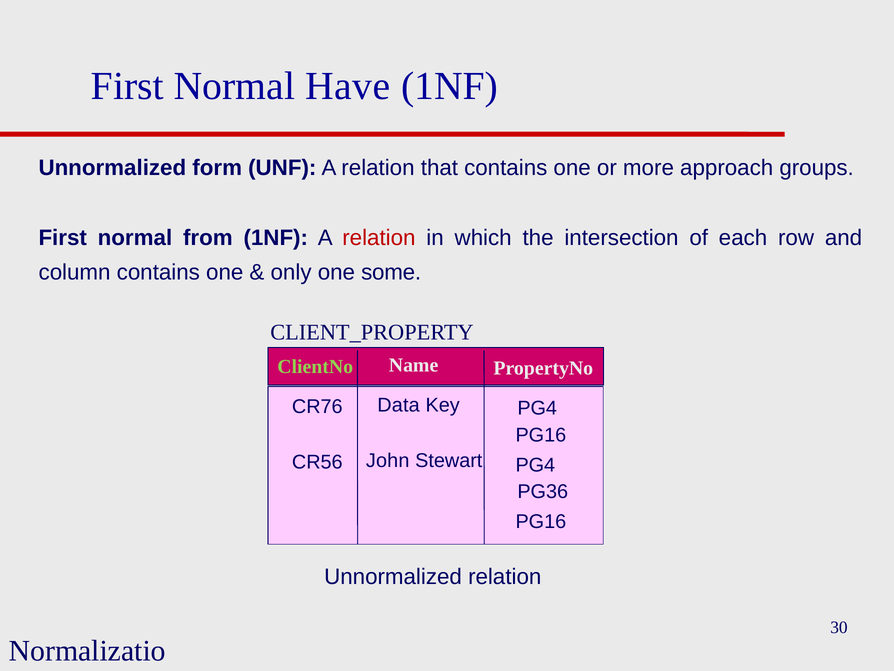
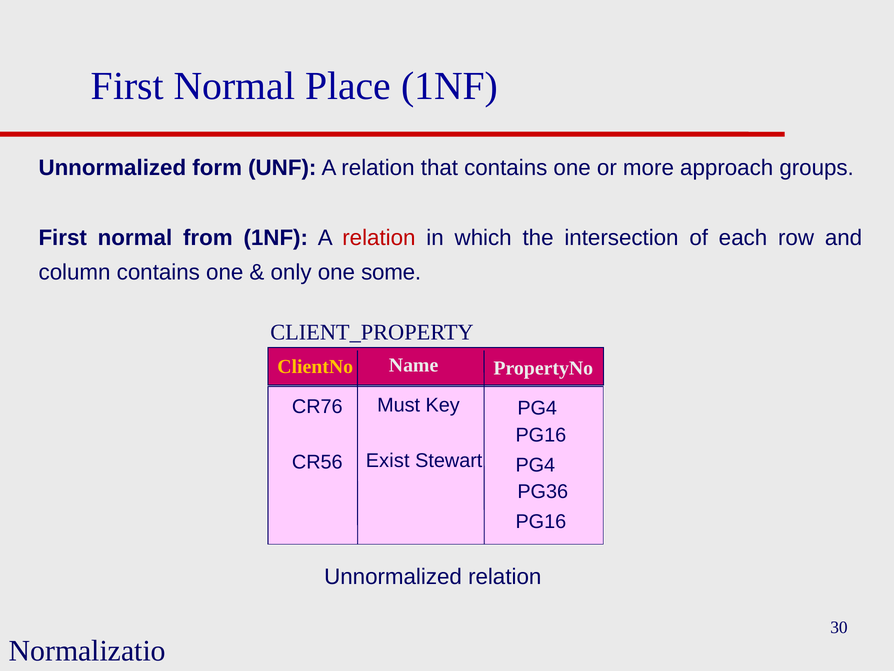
Have: Have -> Place
ClientNo colour: light green -> yellow
Data: Data -> Must
John: John -> Exist
